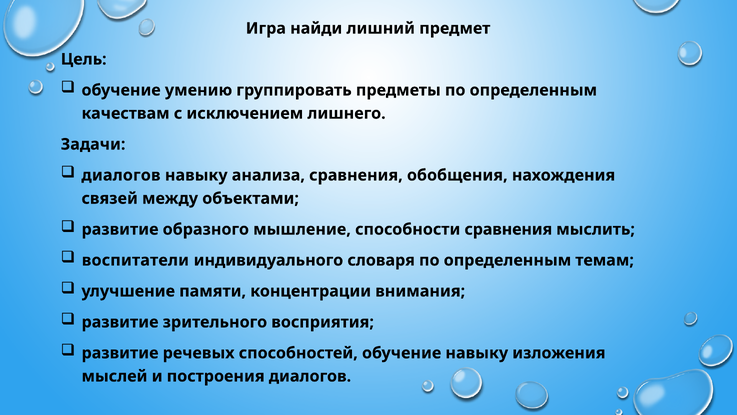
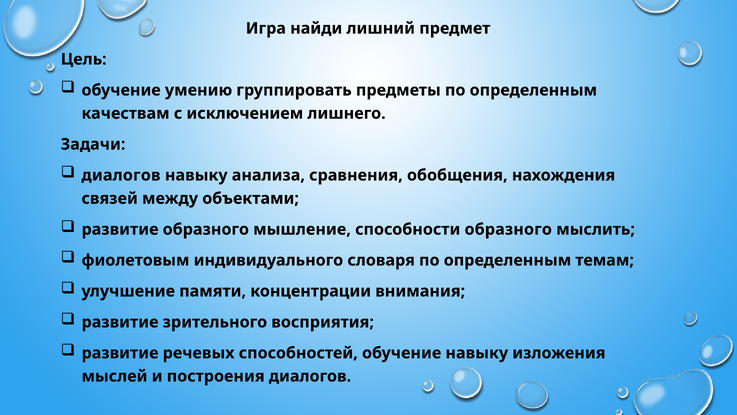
способности сравнения: сравнения -> образного
воспитатели: воспитатели -> фиолетовым
